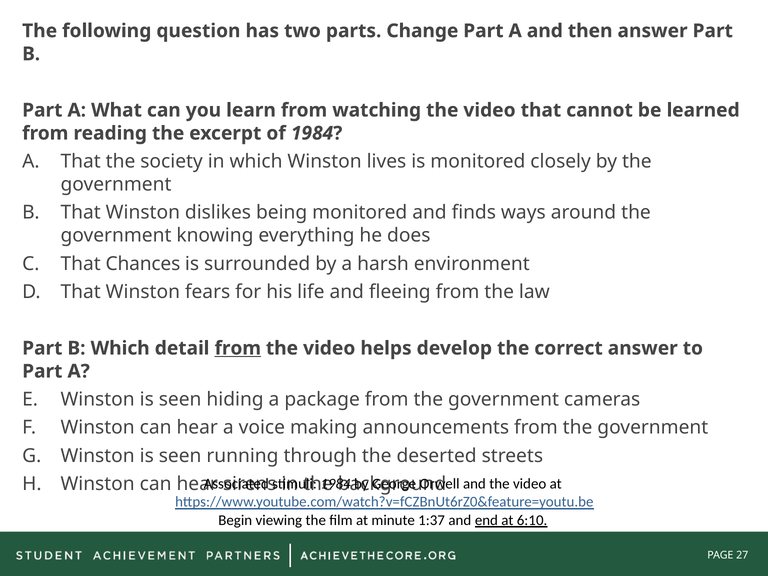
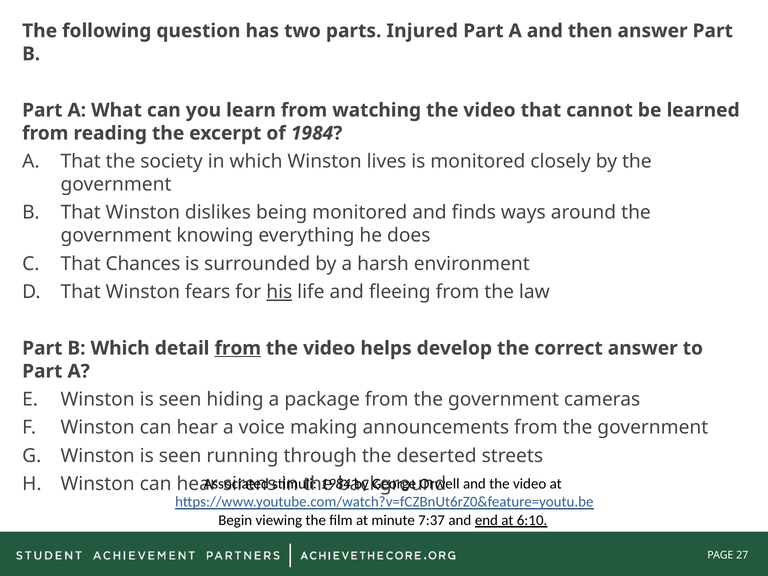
Change: Change -> Injured
his underline: none -> present
1:37: 1:37 -> 7:37
